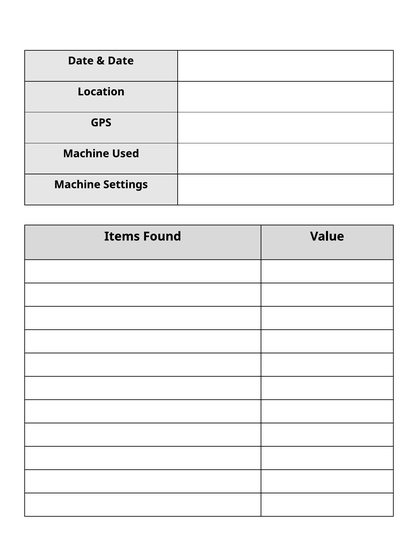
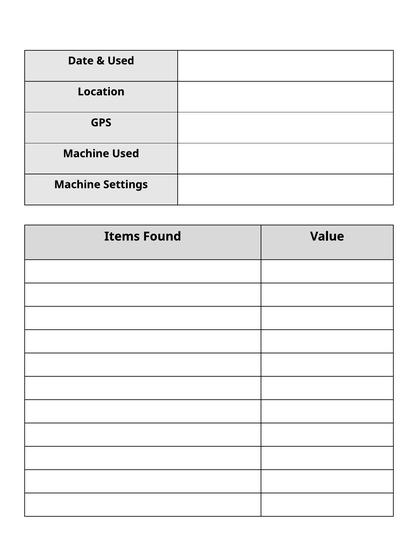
Date at (121, 61): Date -> Used
